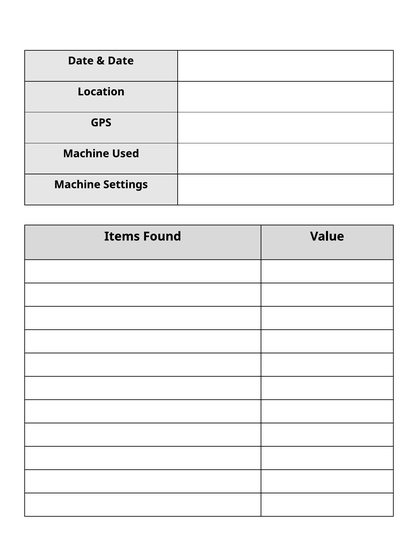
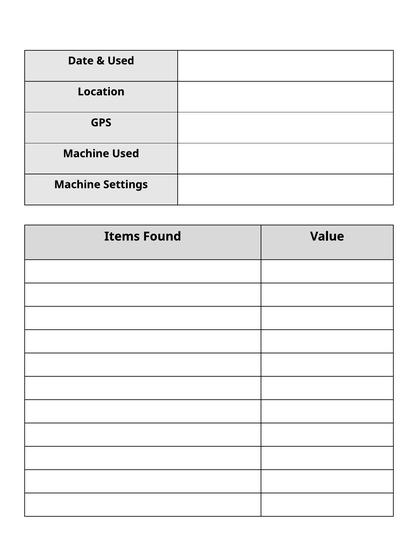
Date at (121, 61): Date -> Used
